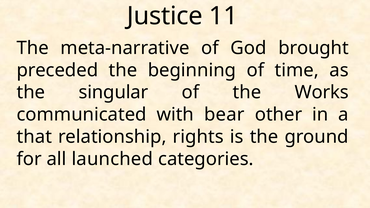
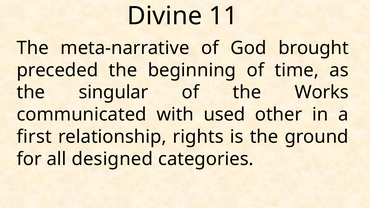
Justice: Justice -> Divine
bear: bear -> used
that: that -> first
launched: launched -> designed
